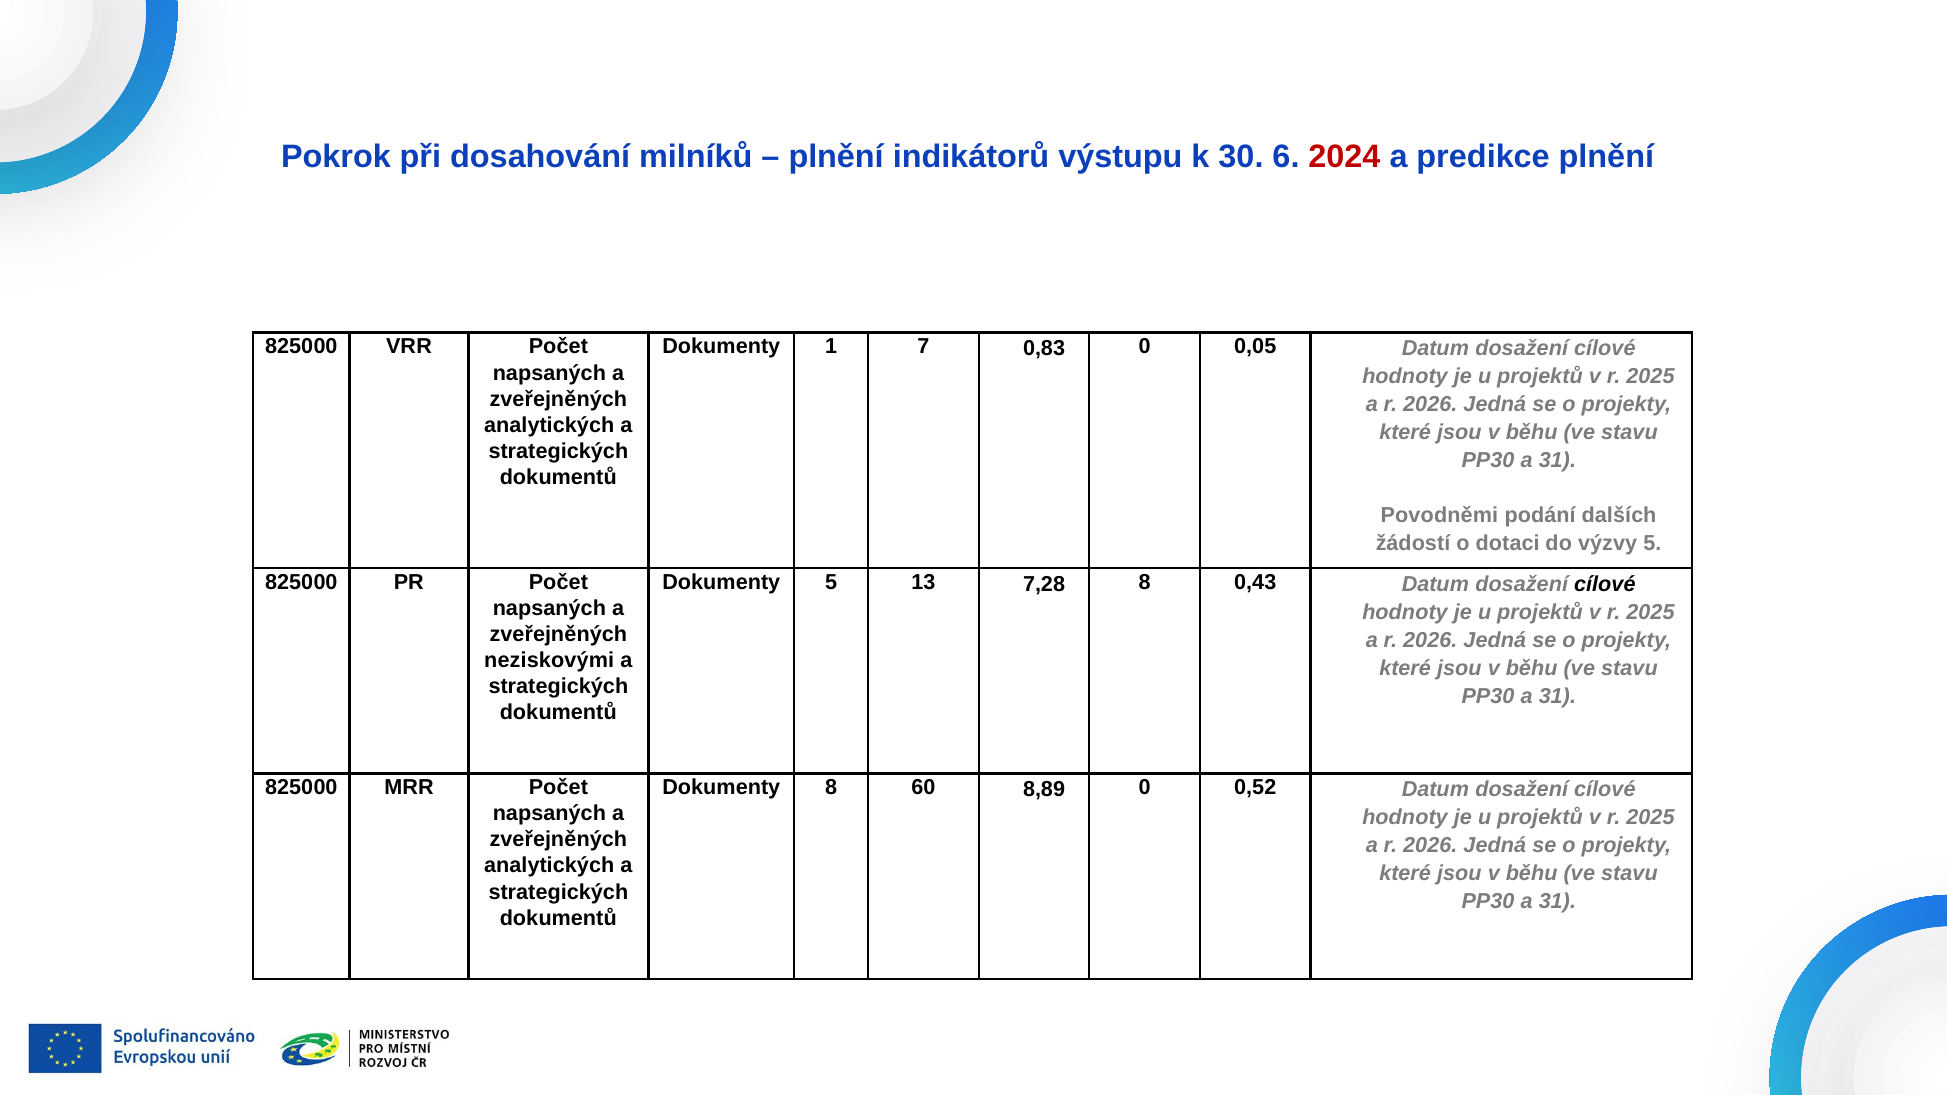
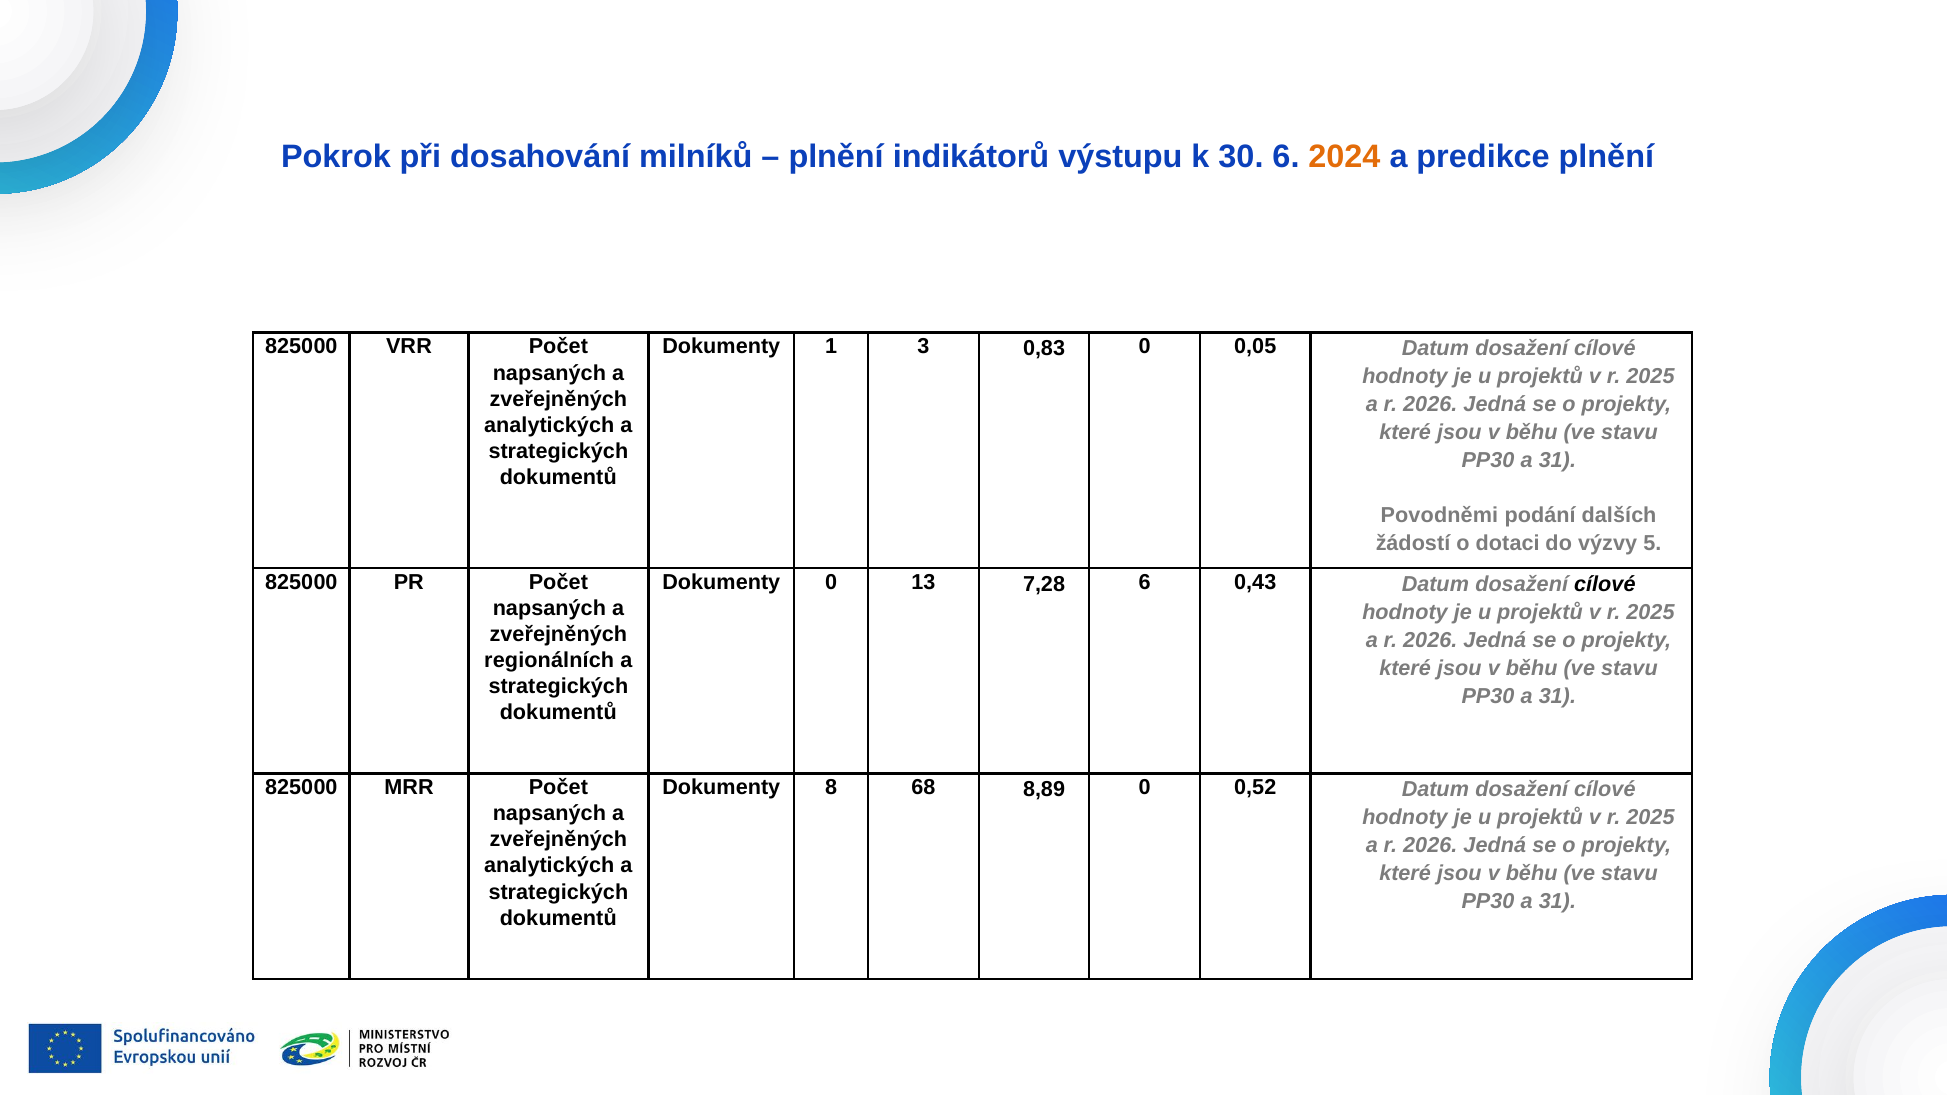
2024 colour: red -> orange
7: 7 -> 3
Dokumenty 5: 5 -> 0
7,28 8: 8 -> 6
neziskovými: neziskovými -> regionálních
60: 60 -> 68
